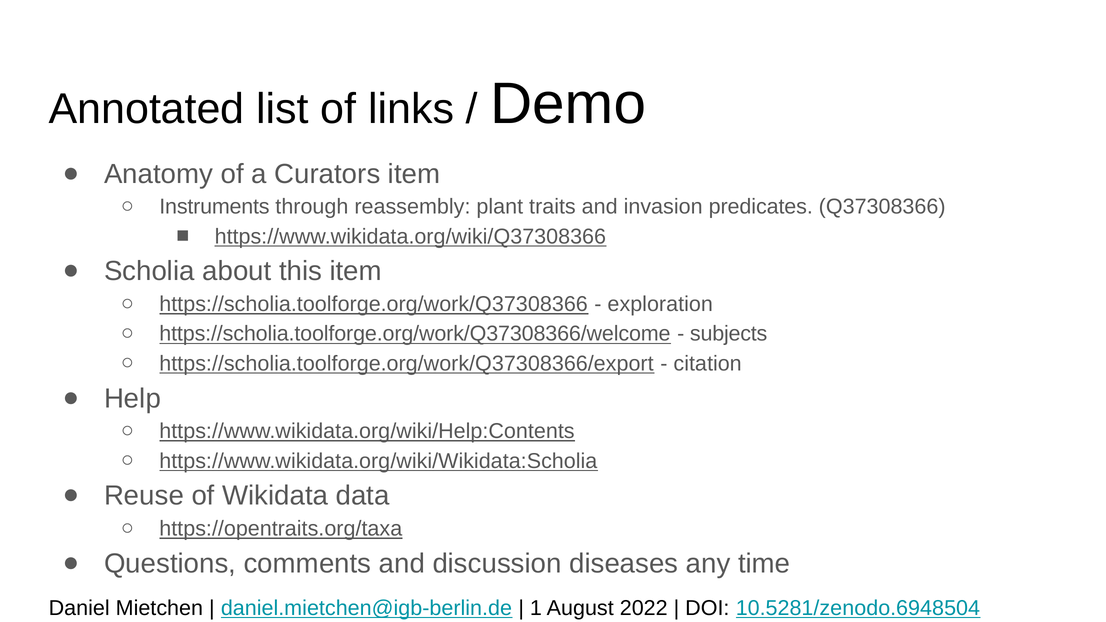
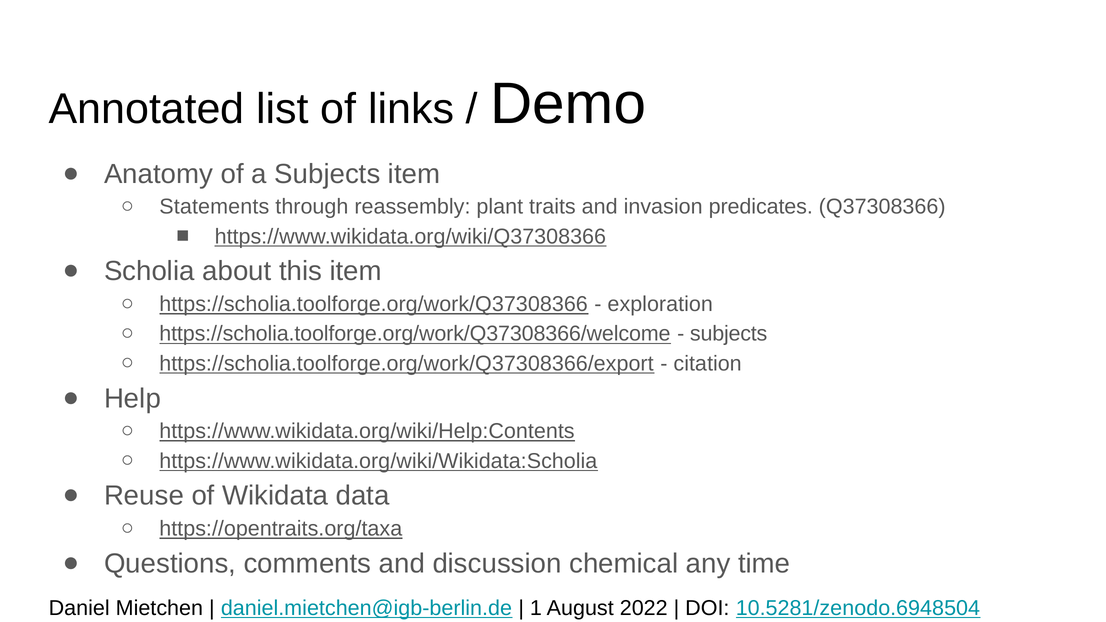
a Curators: Curators -> Subjects
Instruments: Instruments -> Statements
diseases: diseases -> chemical
